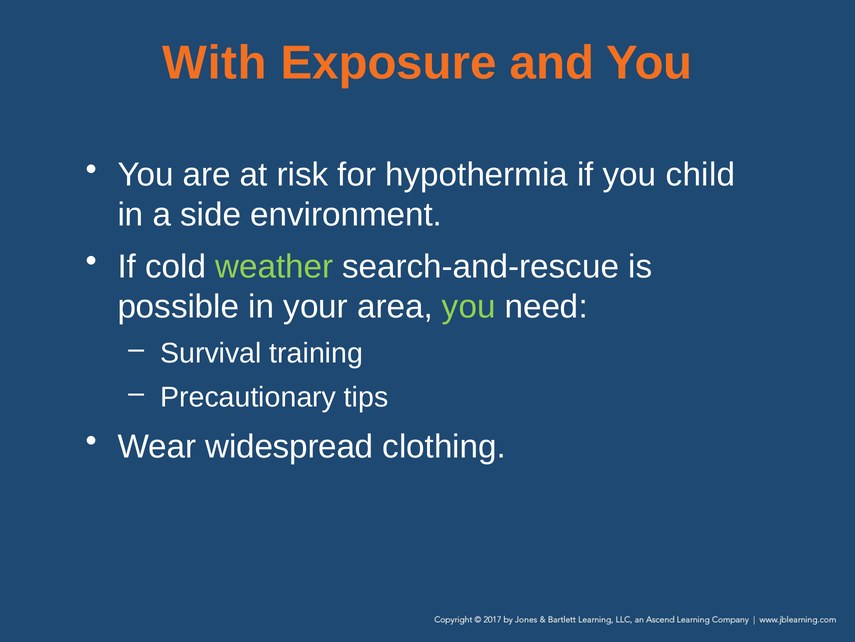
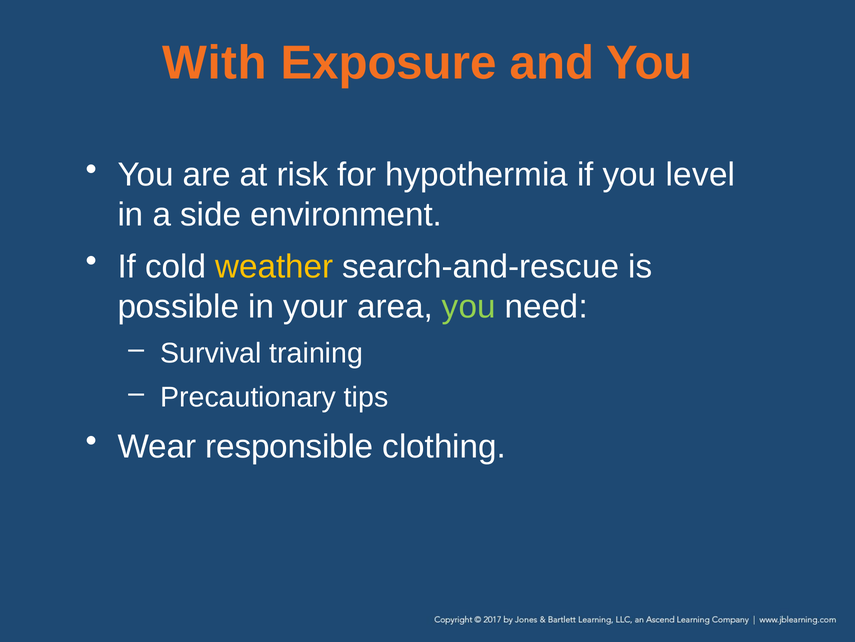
child: child -> level
weather colour: light green -> yellow
widespread: widespread -> responsible
